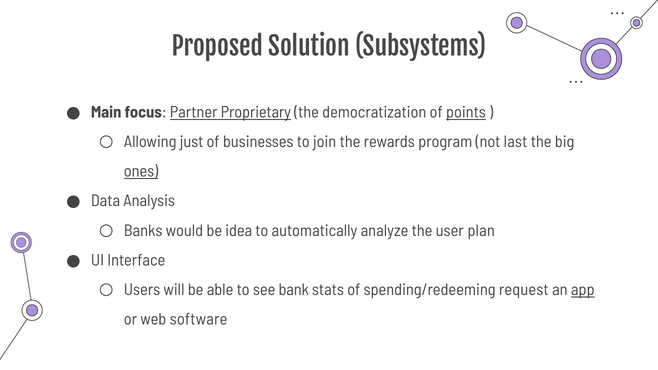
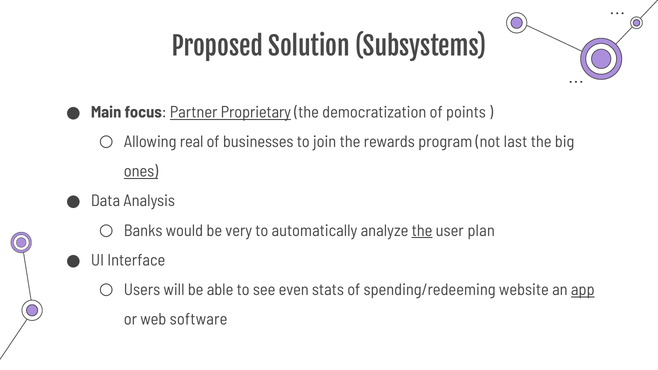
points underline: present -> none
just: just -> real
idea: idea -> very
the at (422, 231) underline: none -> present
bank: bank -> even
request: request -> website
